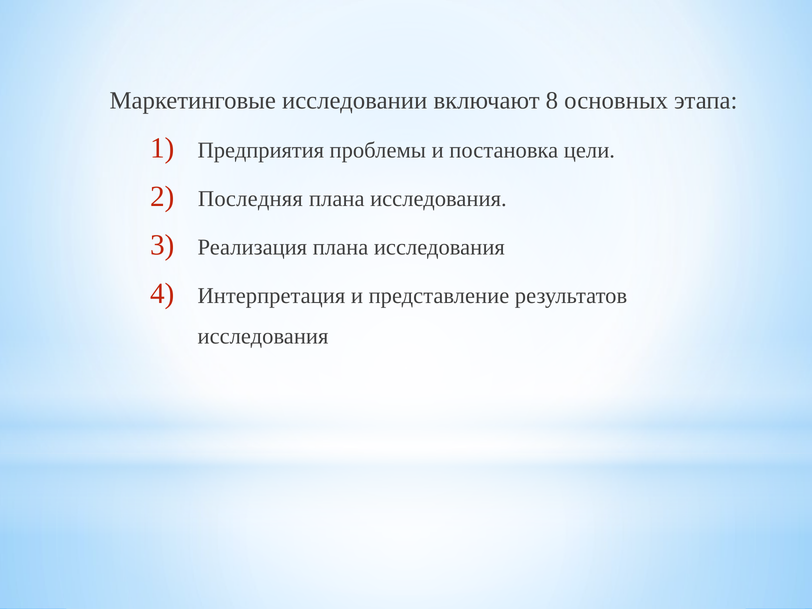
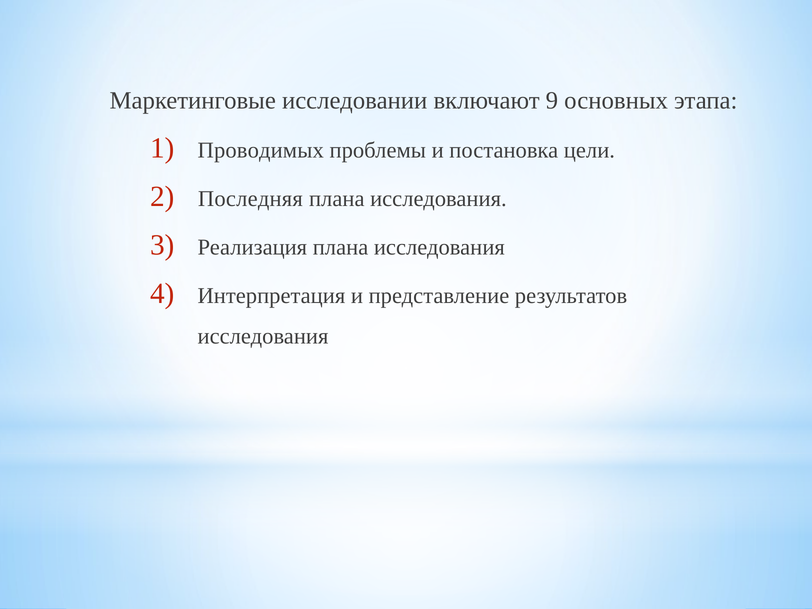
8: 8 -> 9
Предприятия: Предприятия -> Проводимых
